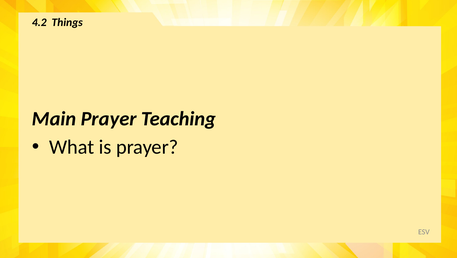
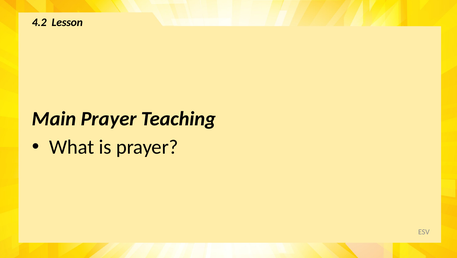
Things: Things -> Lesson
